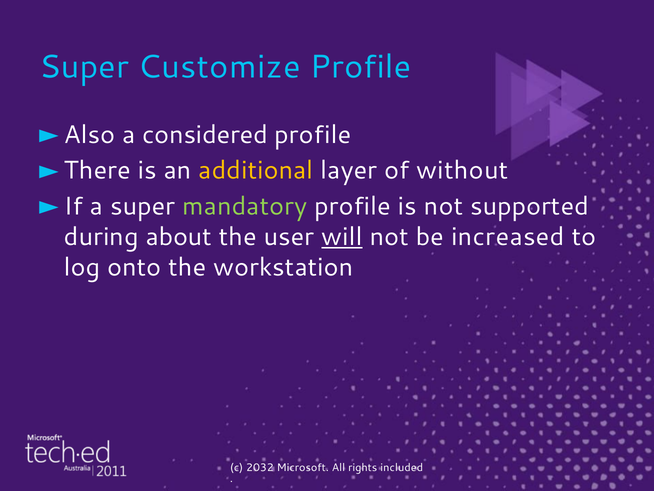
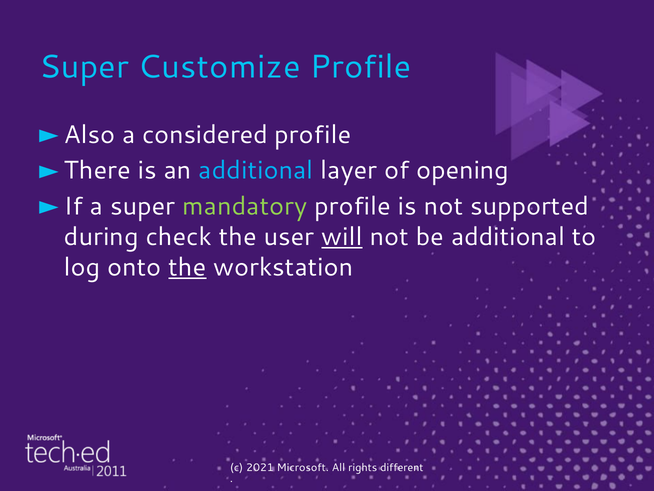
additional at (256, 170) colour: yellow -> light blue
without: without -> opening
about: about -> check
be increased: increased -> additional
the at (187, 267) underline: none -> present
2032: 2032 -> 2021
included: included -> different
